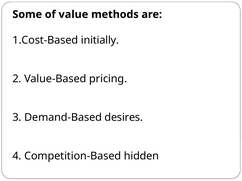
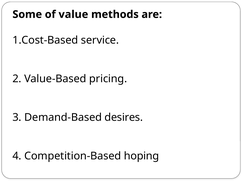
initially: initially -> service
hidden: hidden -> hoping
